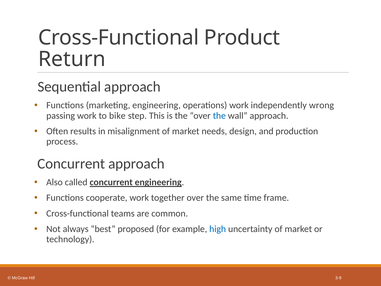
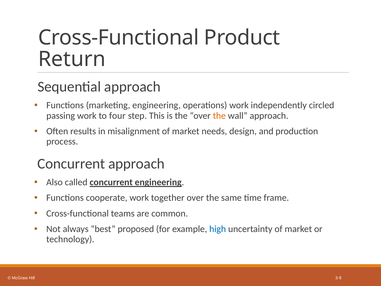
wrong: wrong -> circled
bike: bike -> four
the at (219, 116) colour: blue -> orange
